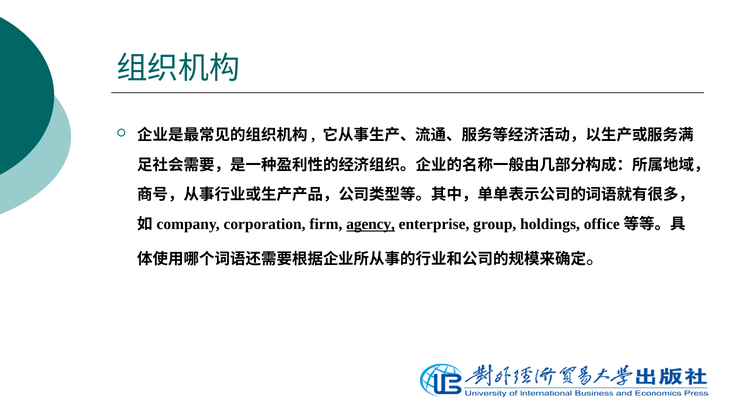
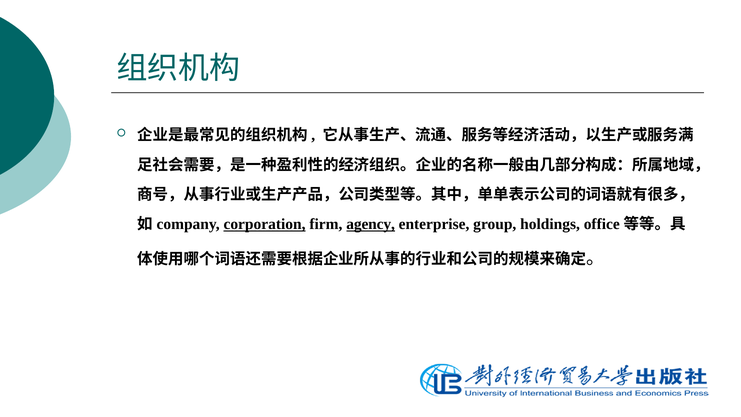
corporation underline: none -> present
